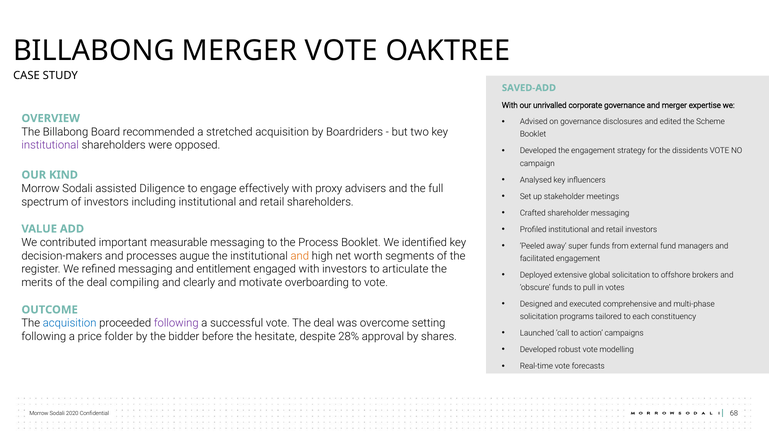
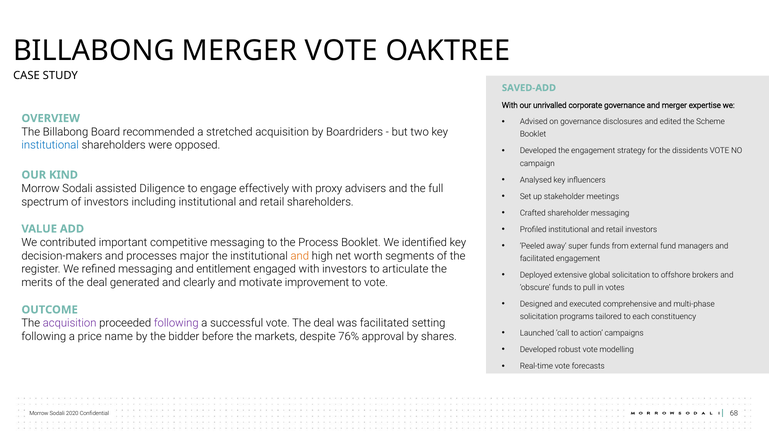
institutional at (50, 145) colour: purple -> blue
measurable: measurable -> competitive
augue: augue -> major
compiling: compiling -> generated
overboarding: overboarding -> improvement
acquisition at (70, 323) colour: blue -> purple
was overcome: overcome -> facilitated
folder: folder -> name
hesitate: hesitate -> markets
28%: 28% -> 76%
